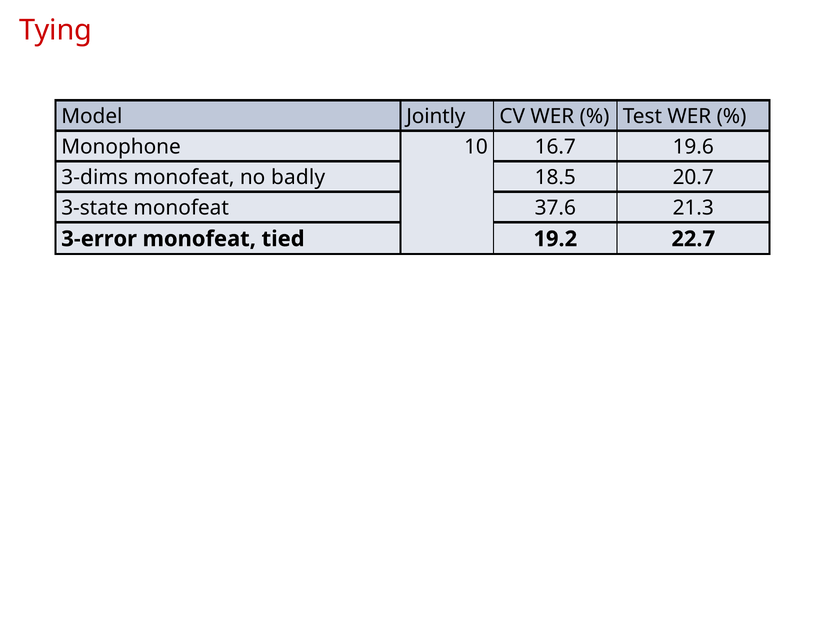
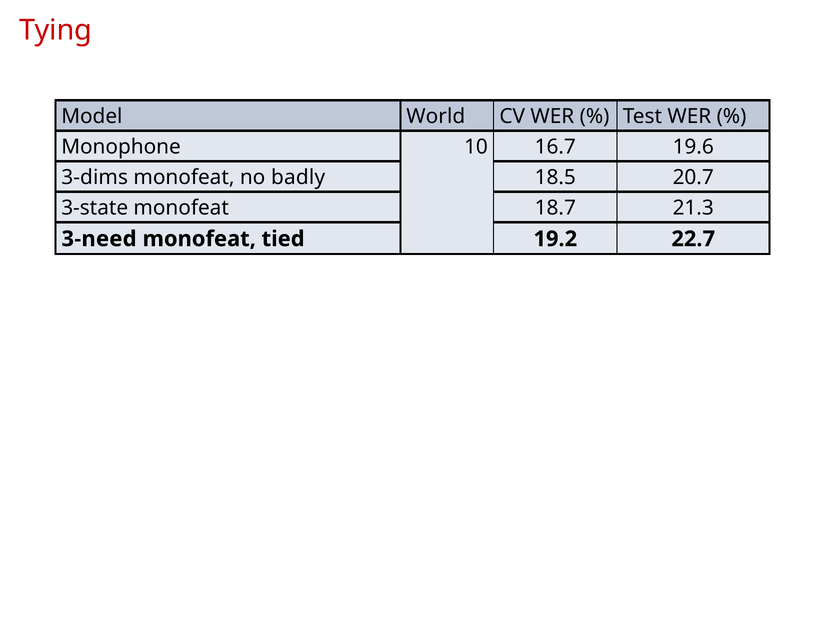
Jointly: Jointly -> World
37.6: 37.6 -> 18.7
3-error: 3-error -> 3-need
